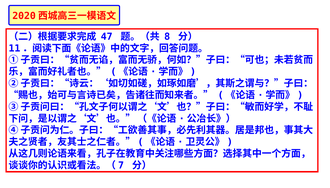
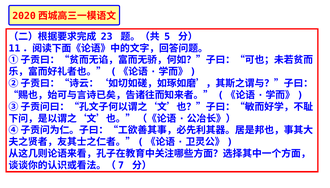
47: 47 -> 23
8: 8 -> 5
